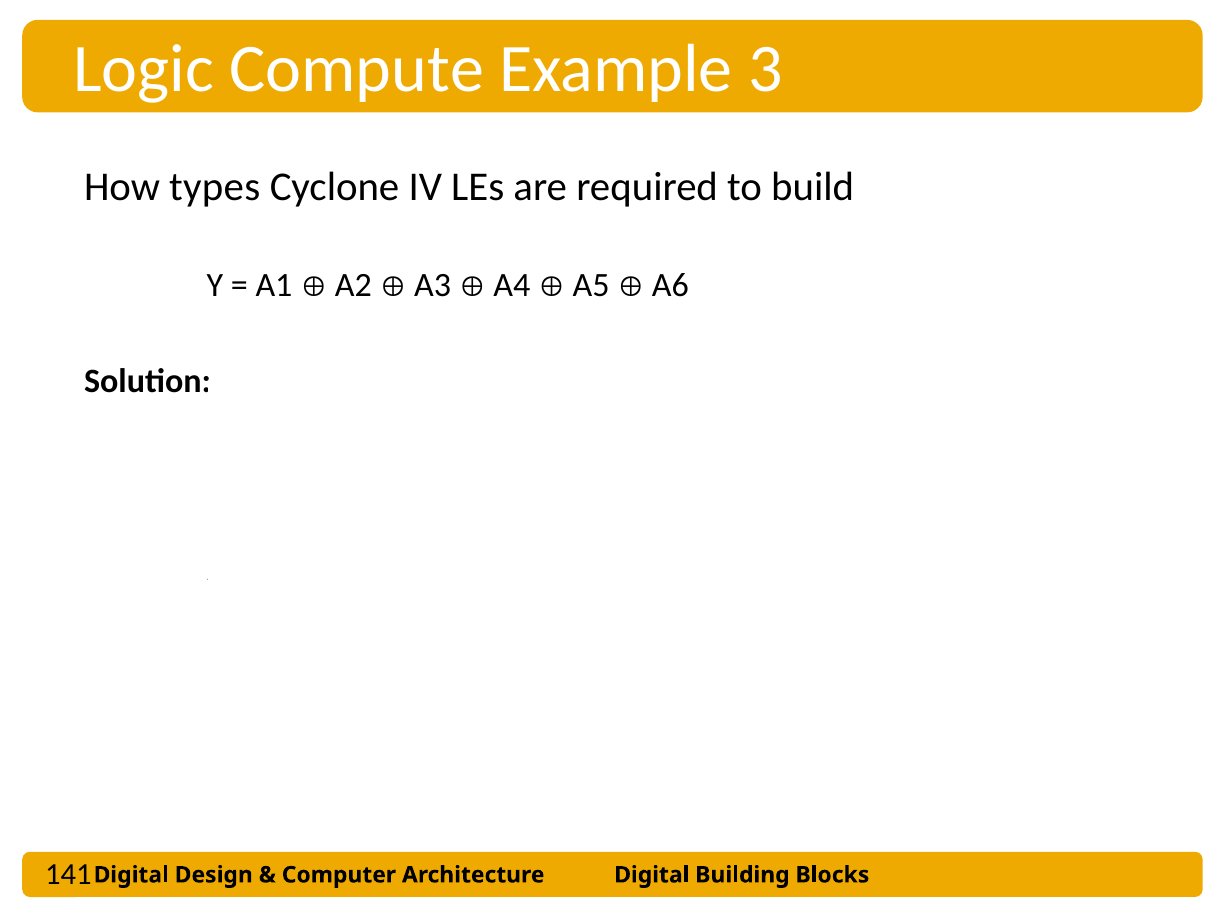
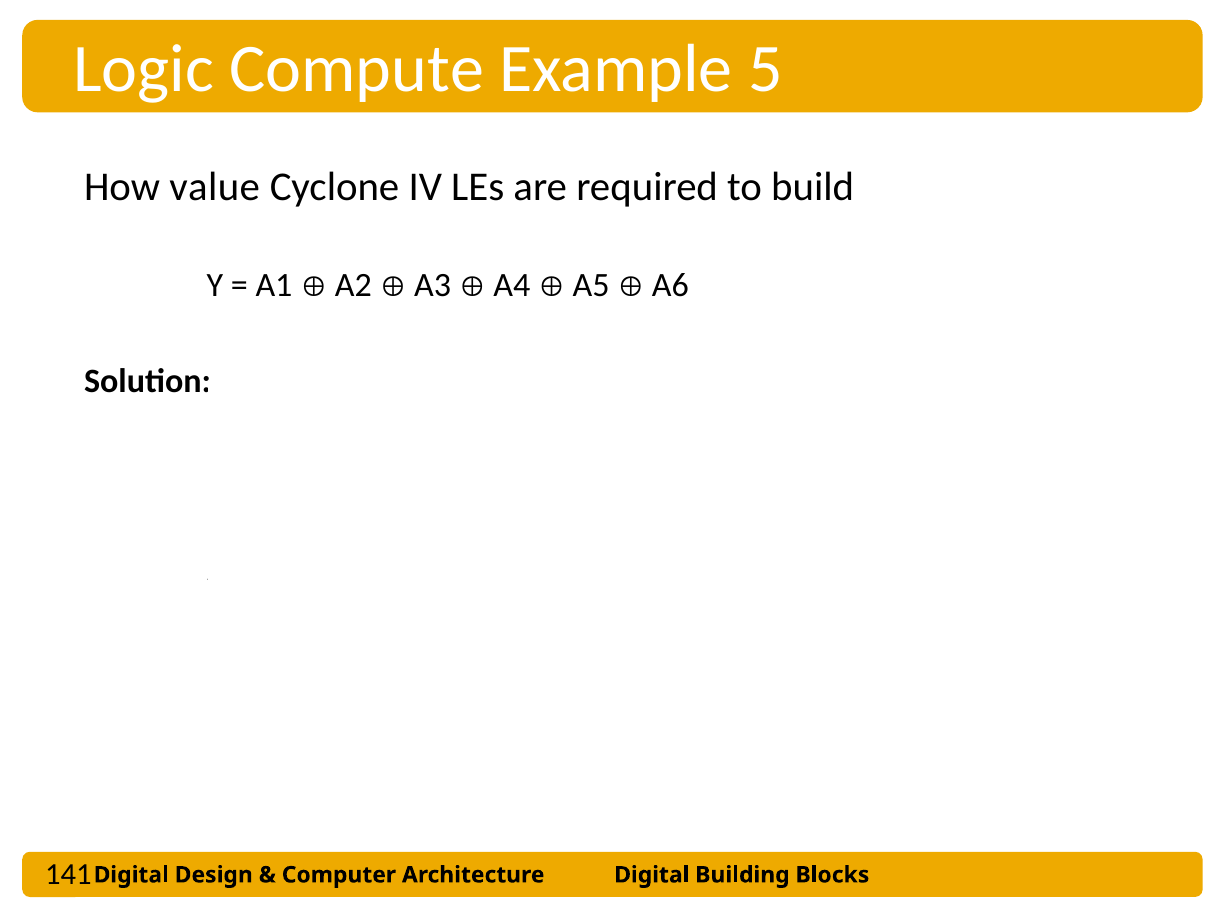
Example 3: 3 -> 5
types: types -> value
